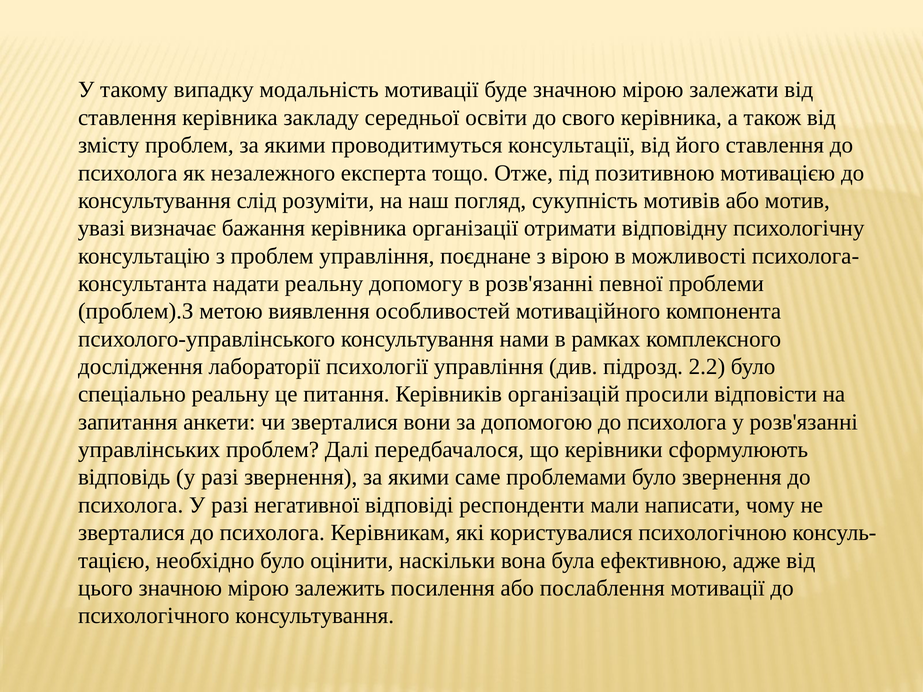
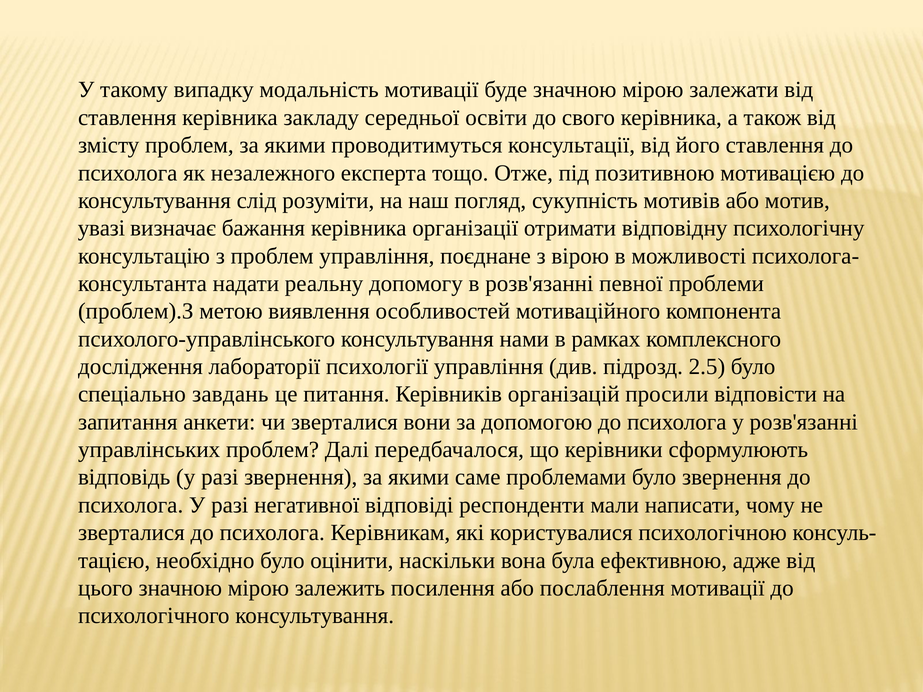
2.2: 2.2 -> 2.5
спеціально реальну: реальну -> завдань
